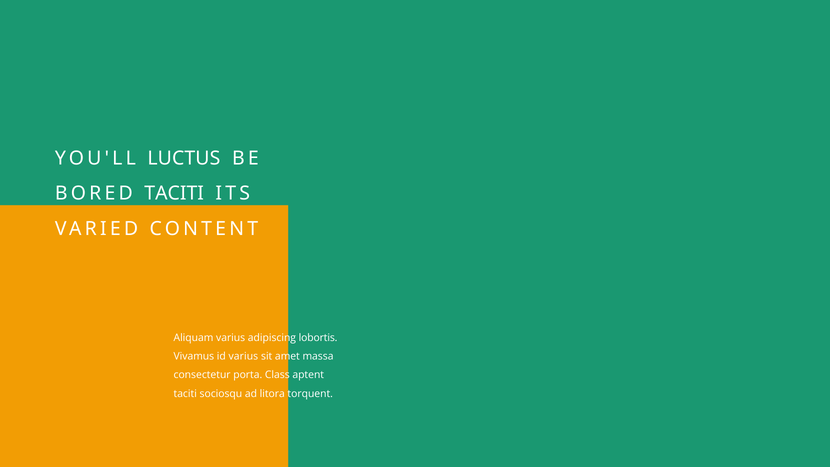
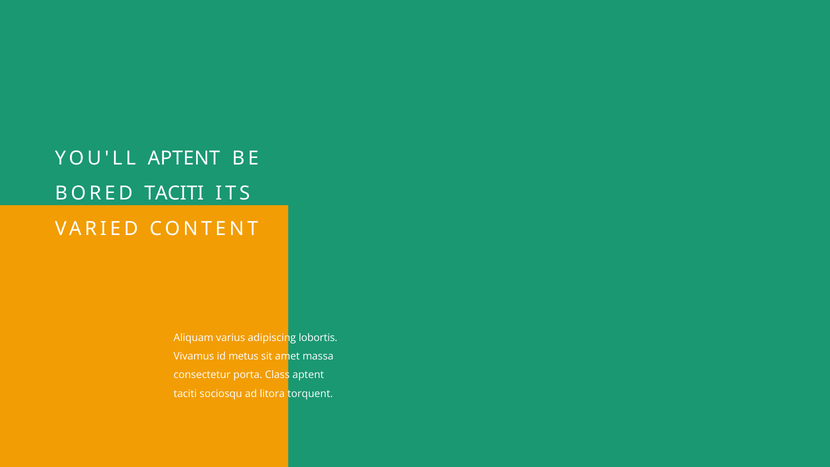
YOU'LL LUCTUS: LUCTUS -> APTENT
id varius: varius -> metus
